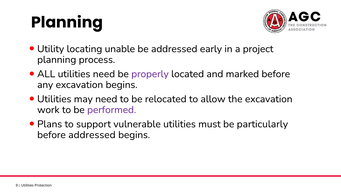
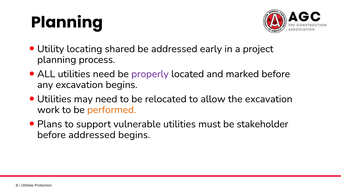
unable: unable -> shared
performed colour: purple -> orange
particularly: particularly -> stakeholder
